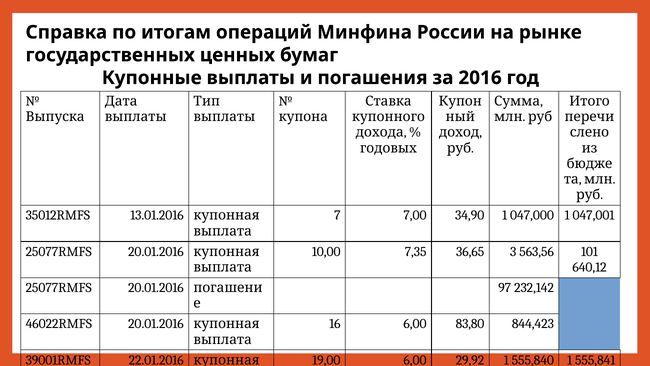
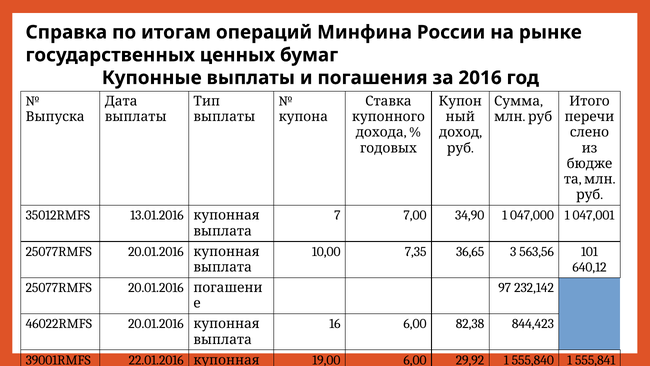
83,80: 83,80 -> 82,38
